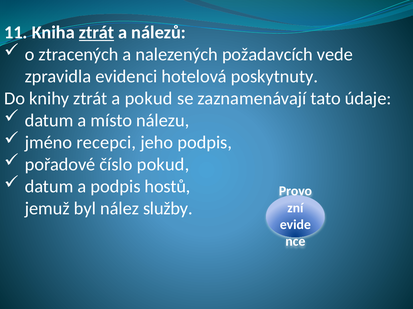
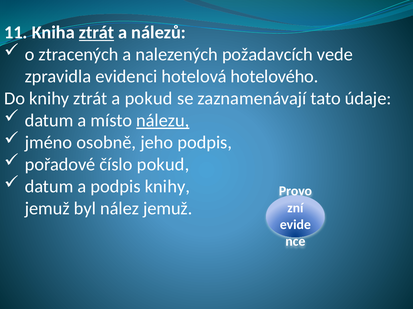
poskytnuty: poskytnuty -> hotelového
nálezu underline: none -> present
recepci: recepci -> osobně
podpis hostů: hostů -> knihy
nález služby: služby -> jemuž
